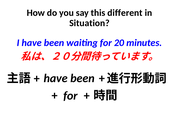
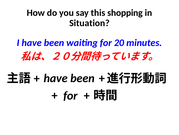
different: different -> shopping
